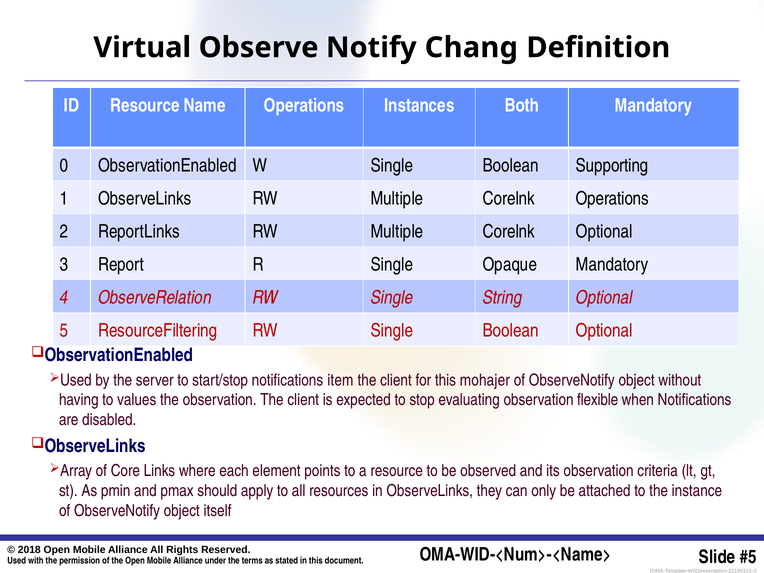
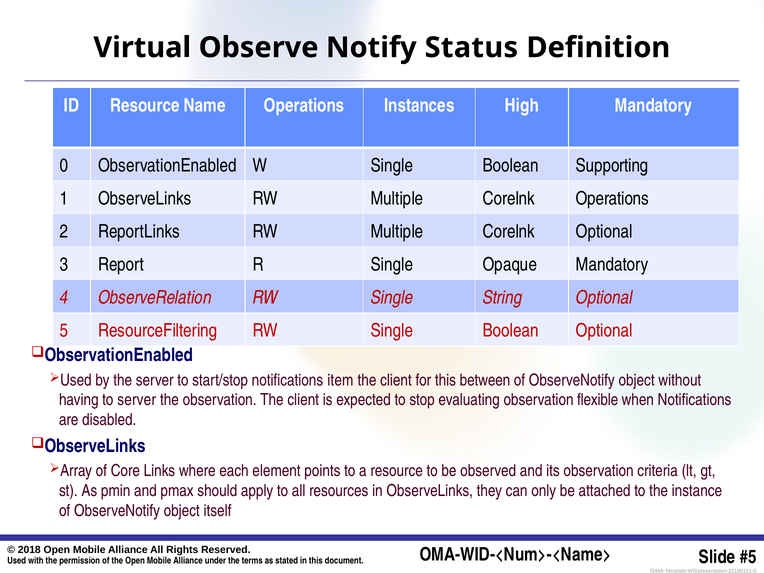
Chang: Chang -> Status
Both: Both -> High
mohajer: mohajer -> between
to values: values -> server
